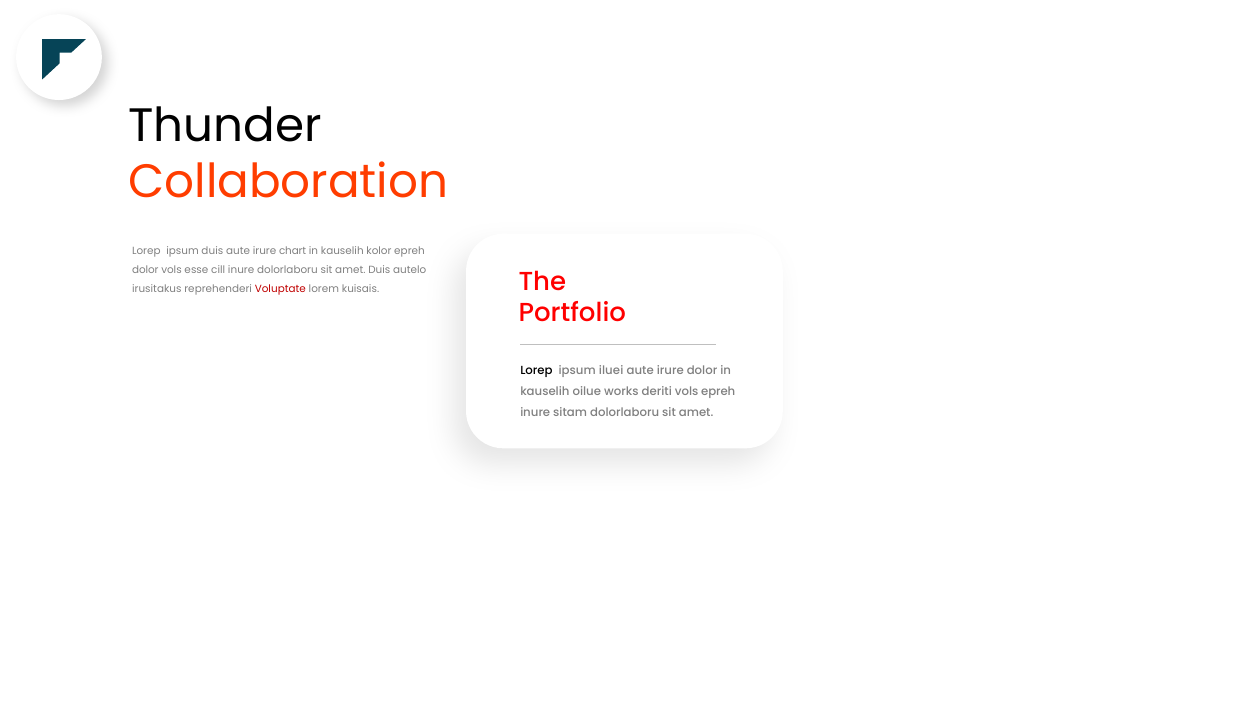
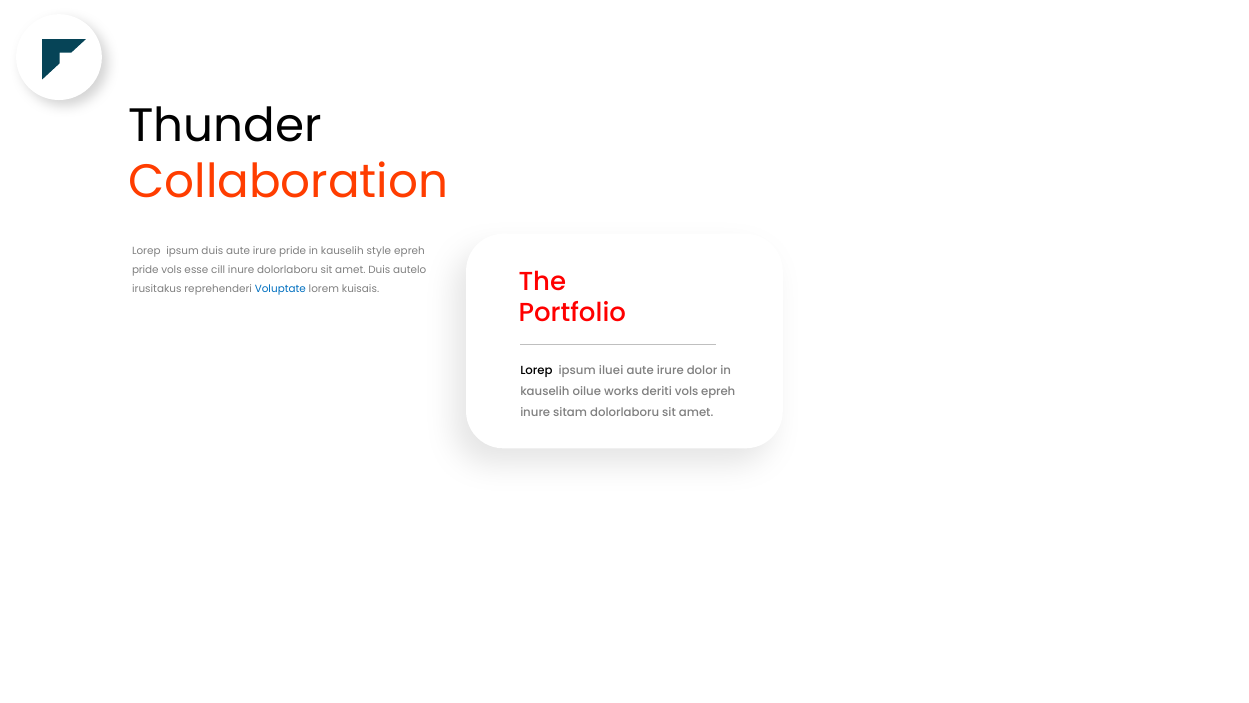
irure chart: chart -> pride
kolor: kolor -> style
dolor at (145, 270): dolor -> pride
Voluptate colour: red -> blue
